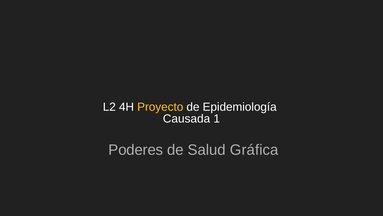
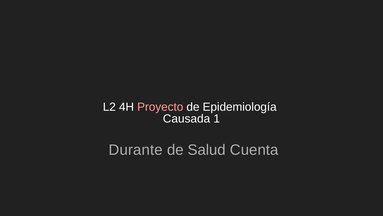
Proyecto colour: yellow -> pink
Poderes: Poderes -> Durante
Gráfica: Gráfica -> Cuenta
